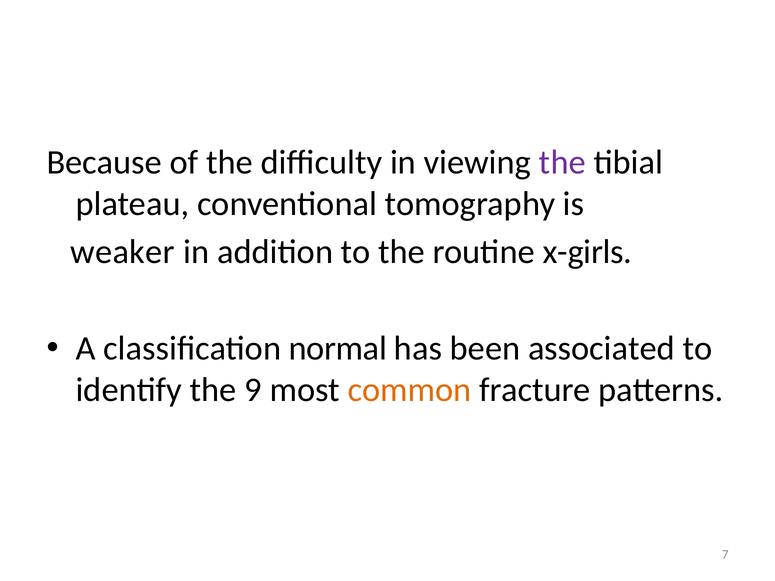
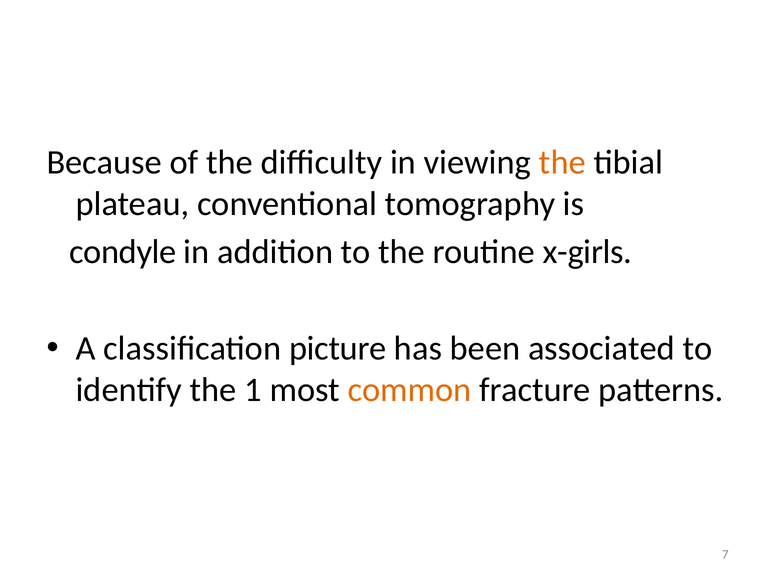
the at (562, 163) colour: purple -> orange
weaker: weaker -> condyle
normal: normal -> picture
9: 9 -> 1
